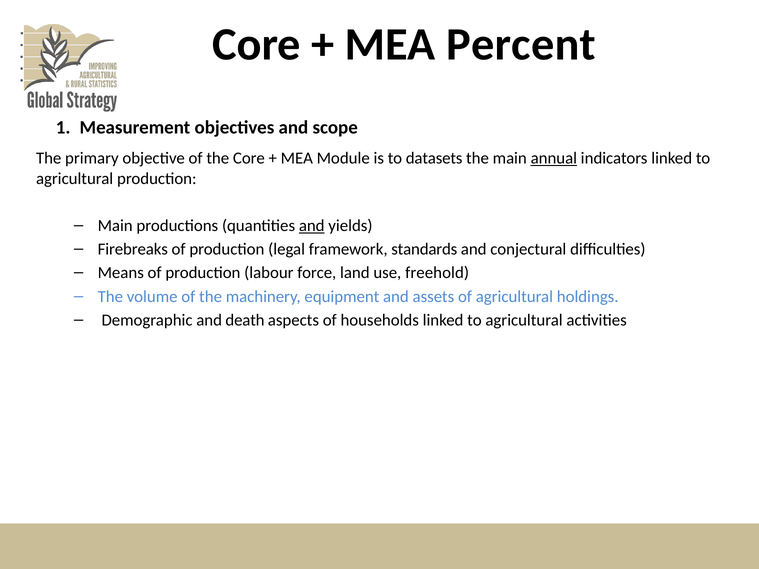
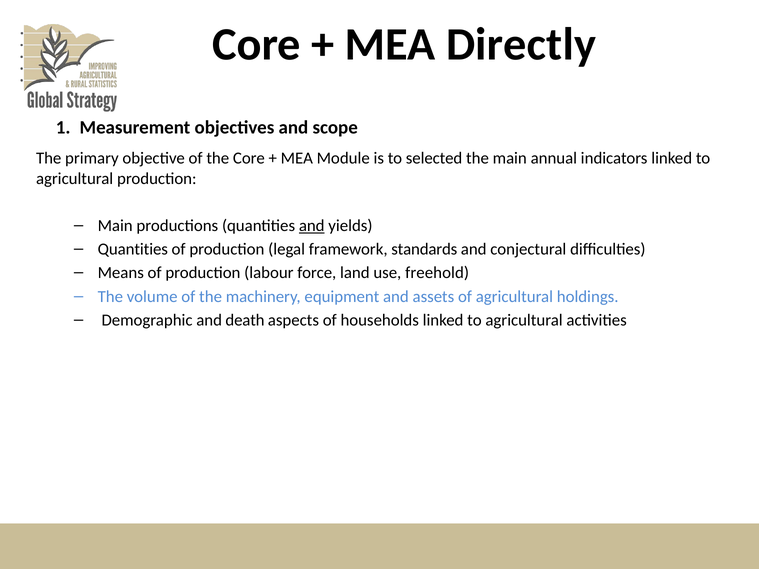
Percent: Percent -> Directly
datasets: datasets -> selected
annual underline: present -> none
Firebreaks at (133, 249): Firebreaks -> Quantities
